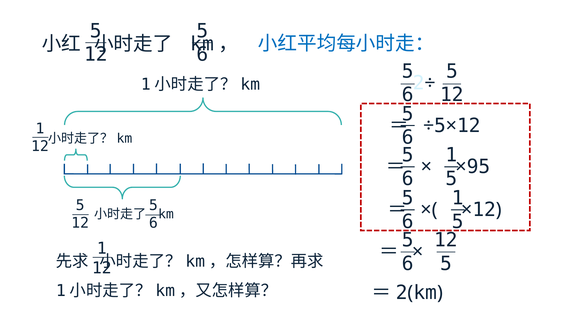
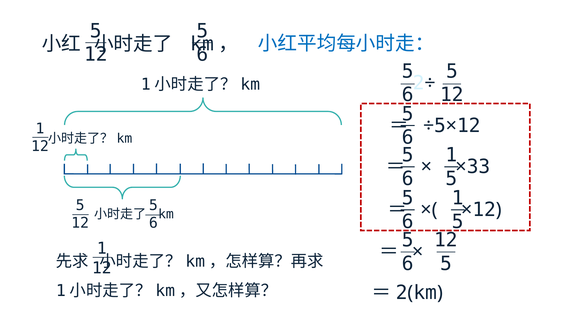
95: 95 -> 33
